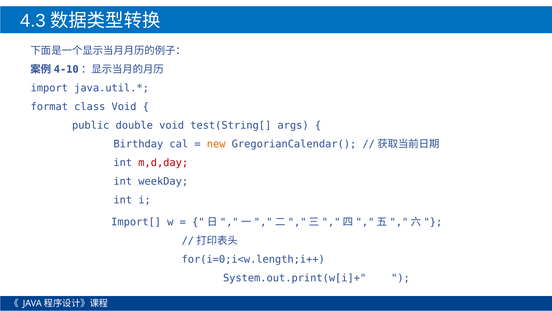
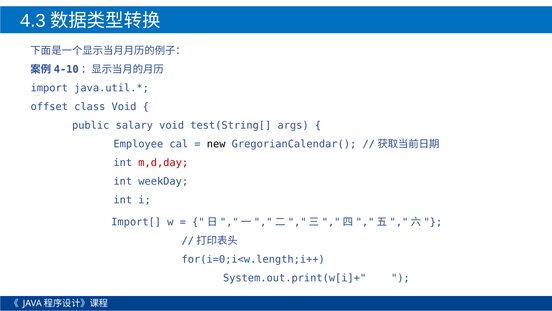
format: format -> offset
double: double -> salary
Birthday: Birthday -> Employee
new colour: orange -> black
